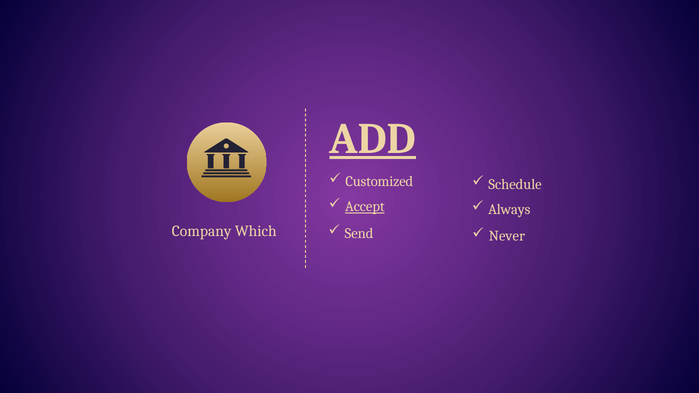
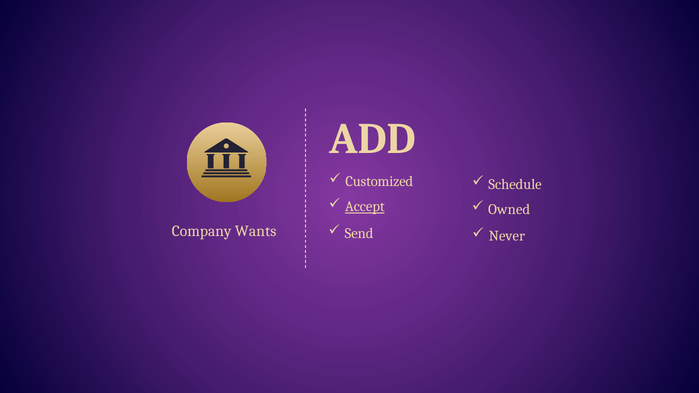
ADD underline: present -> none
Always: Always -> Owned
Which: Which -> Wants
